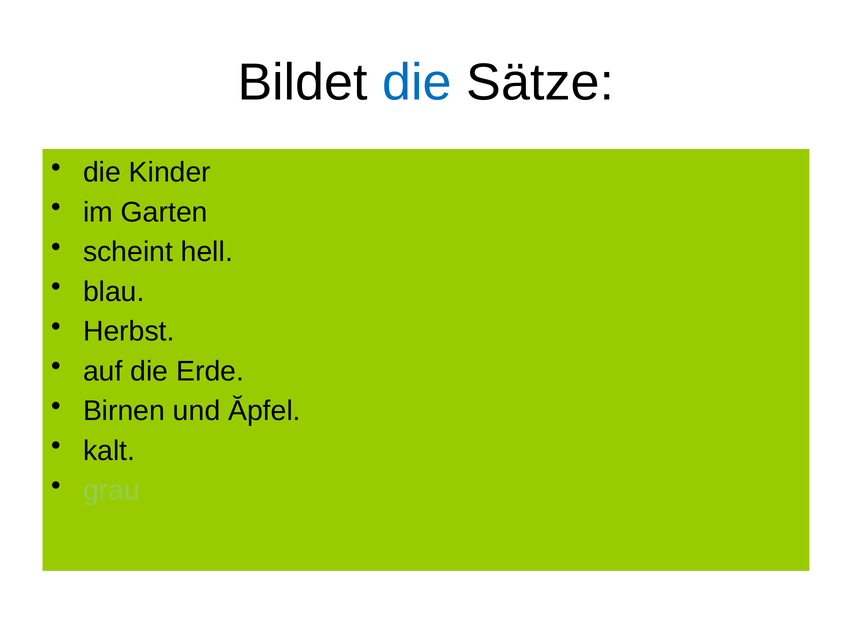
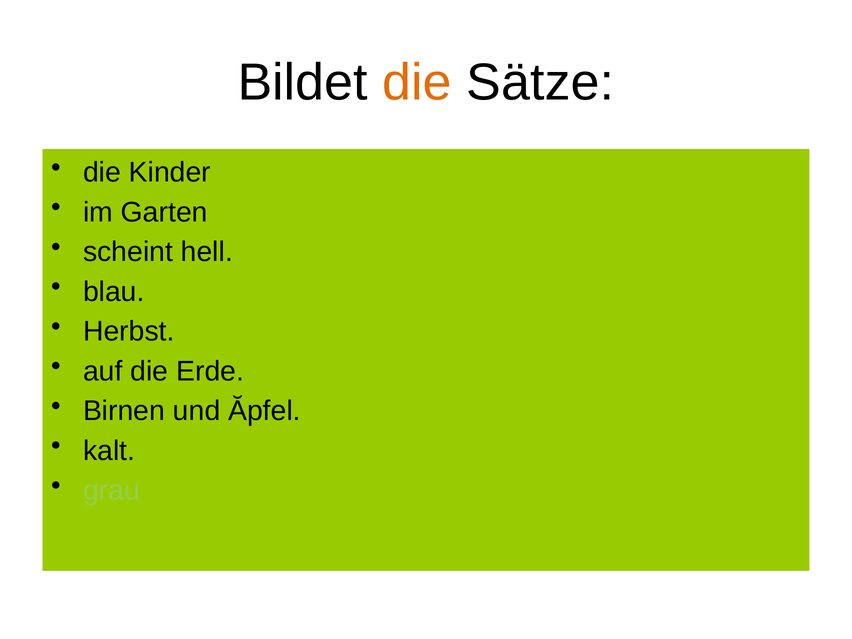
die at (417, 82) colour: blue -> orange
